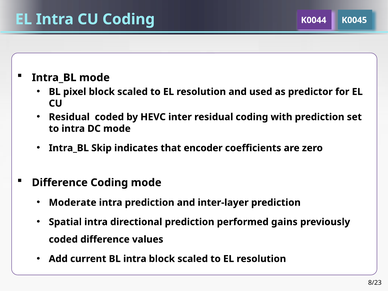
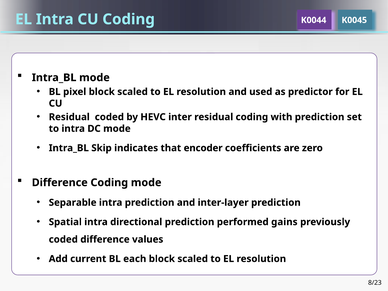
Moderate: Moderate -> Separable
BL intra: intra -> each
